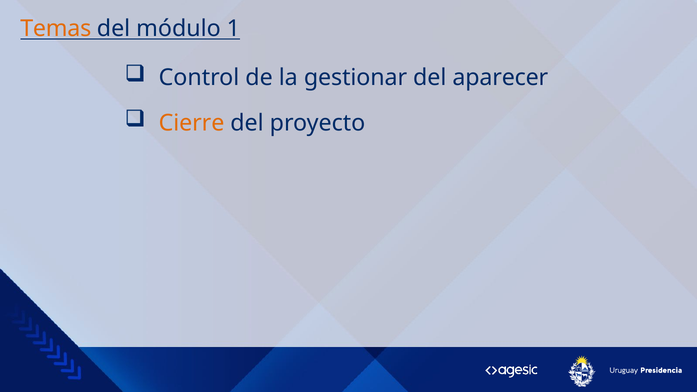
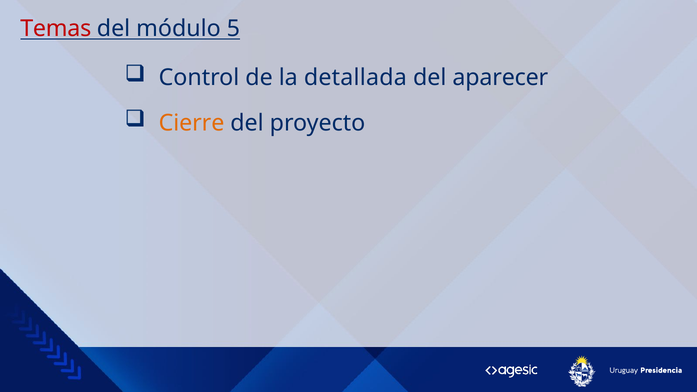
Temas colour: orange -> red
1: 1 -> 5
gestionar: gestionar -> detallada
